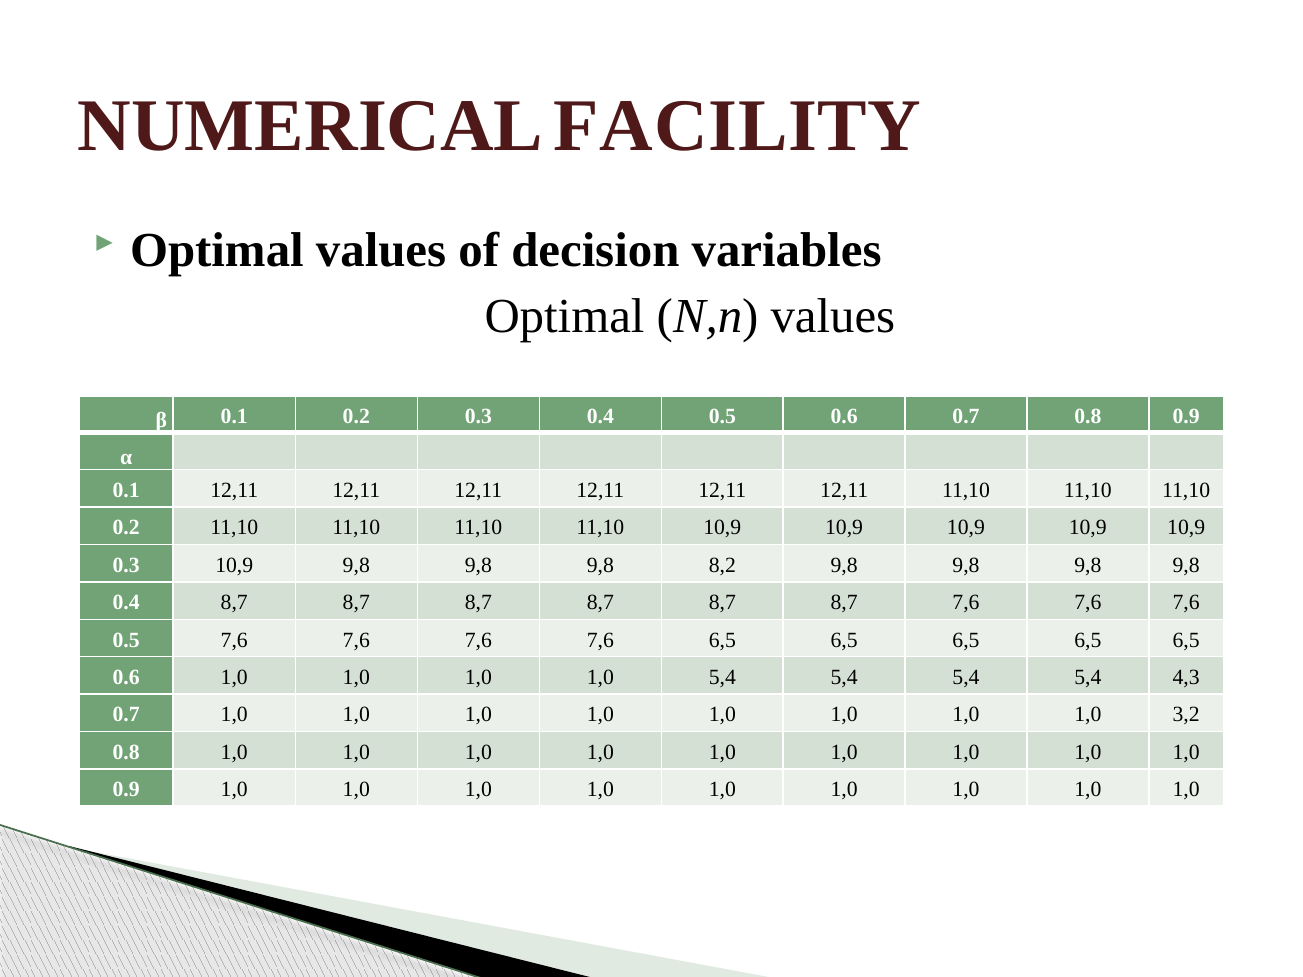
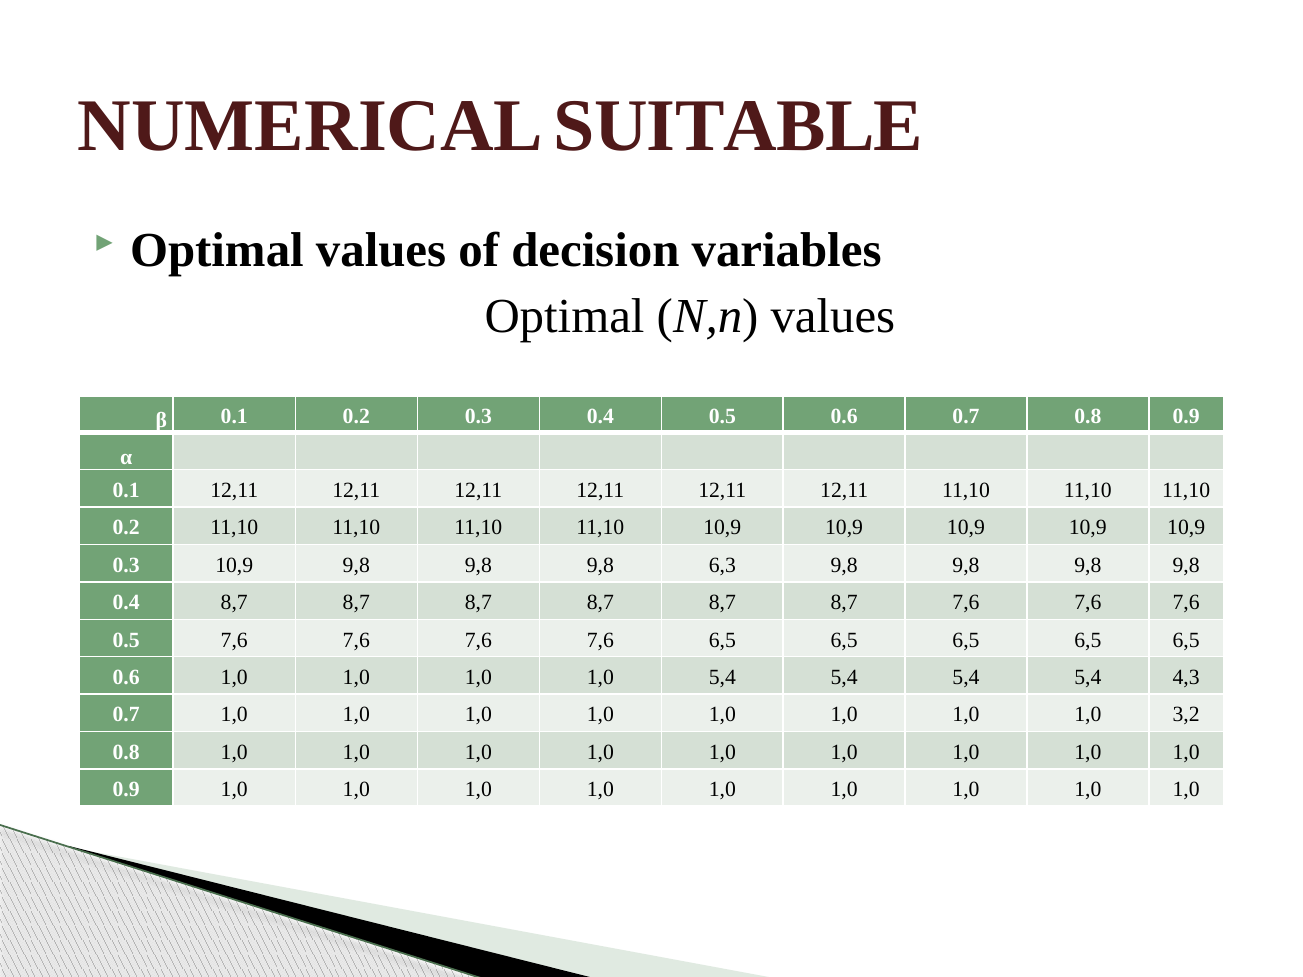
FACILITY: FACILITY -> SUITABLE
8,2: 8,2 -> 6,3
